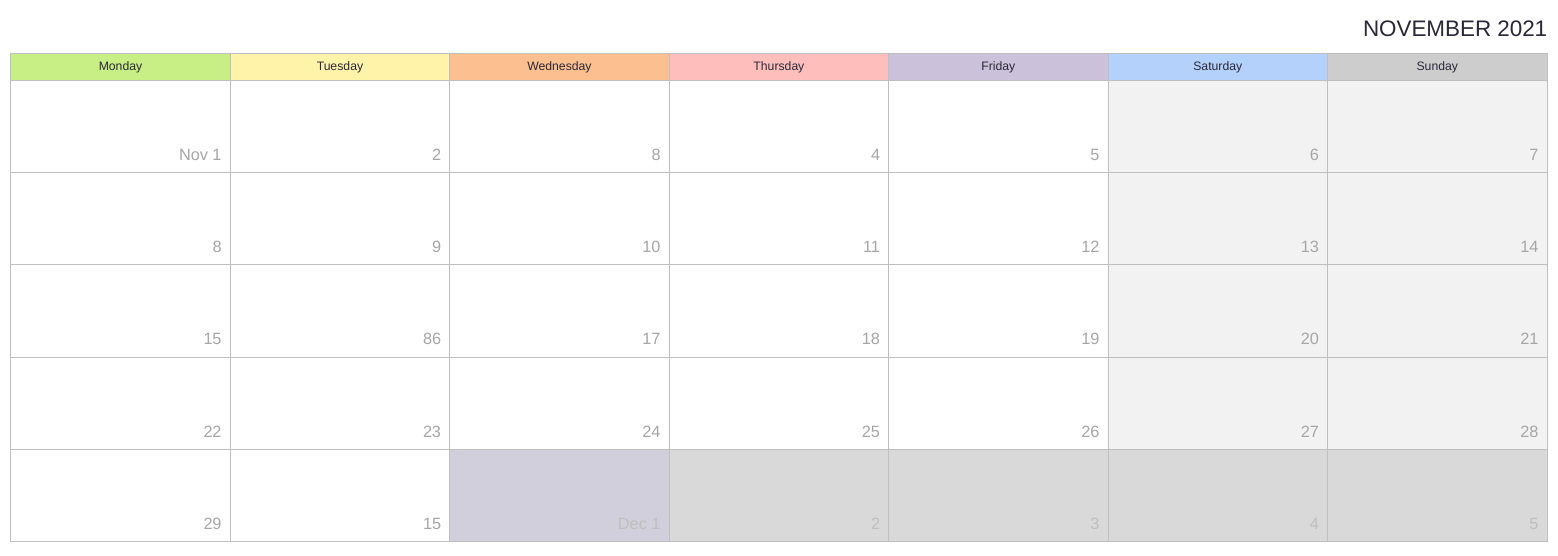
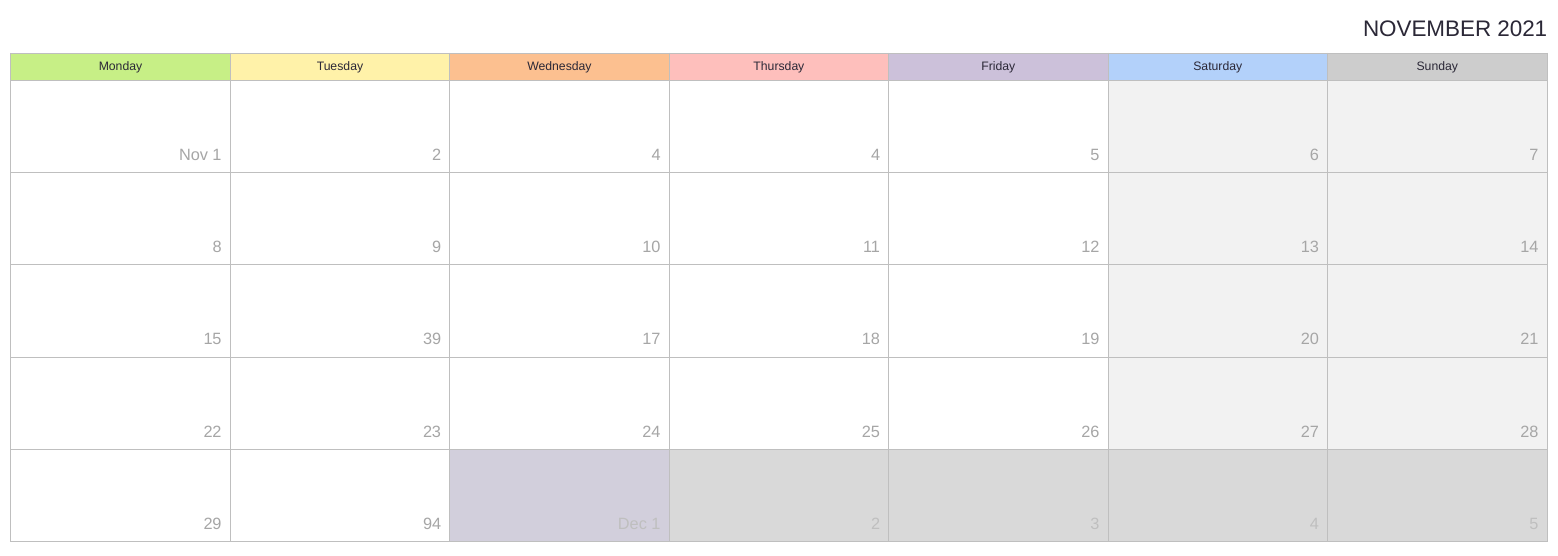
2 8: 8 -> 4
86: 86 -> 39
29 15: 15 -> 94
